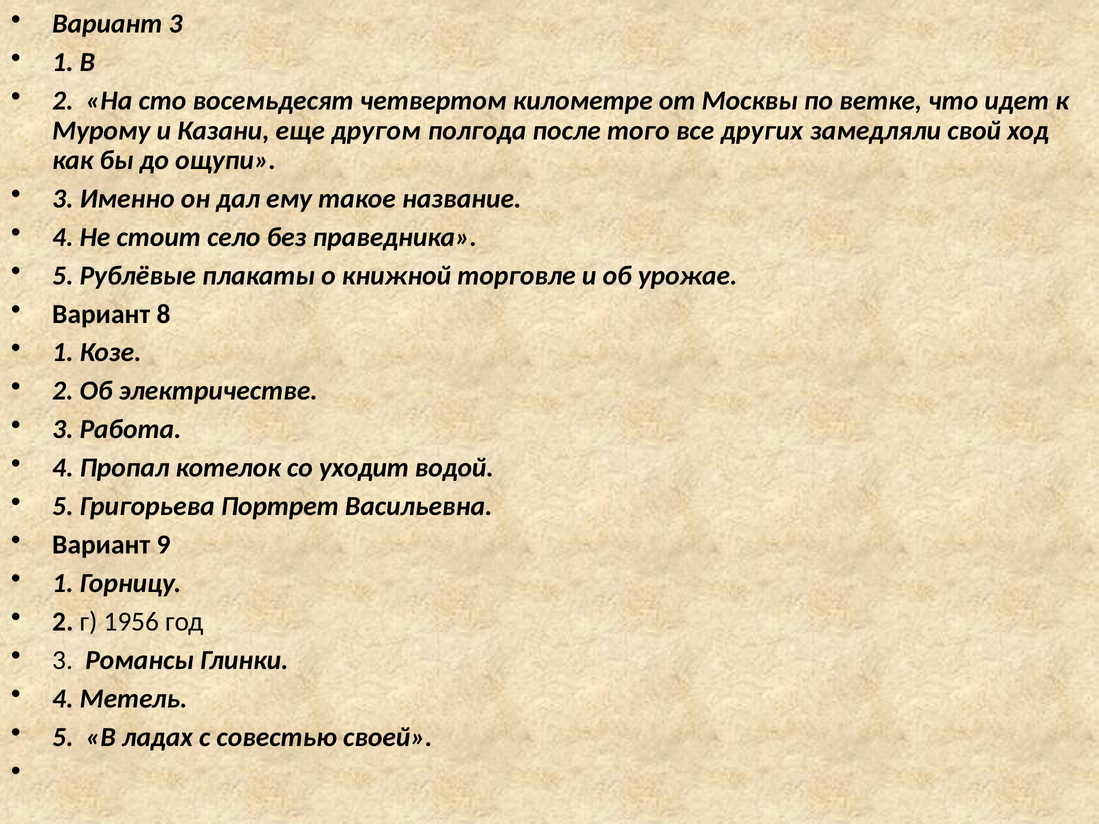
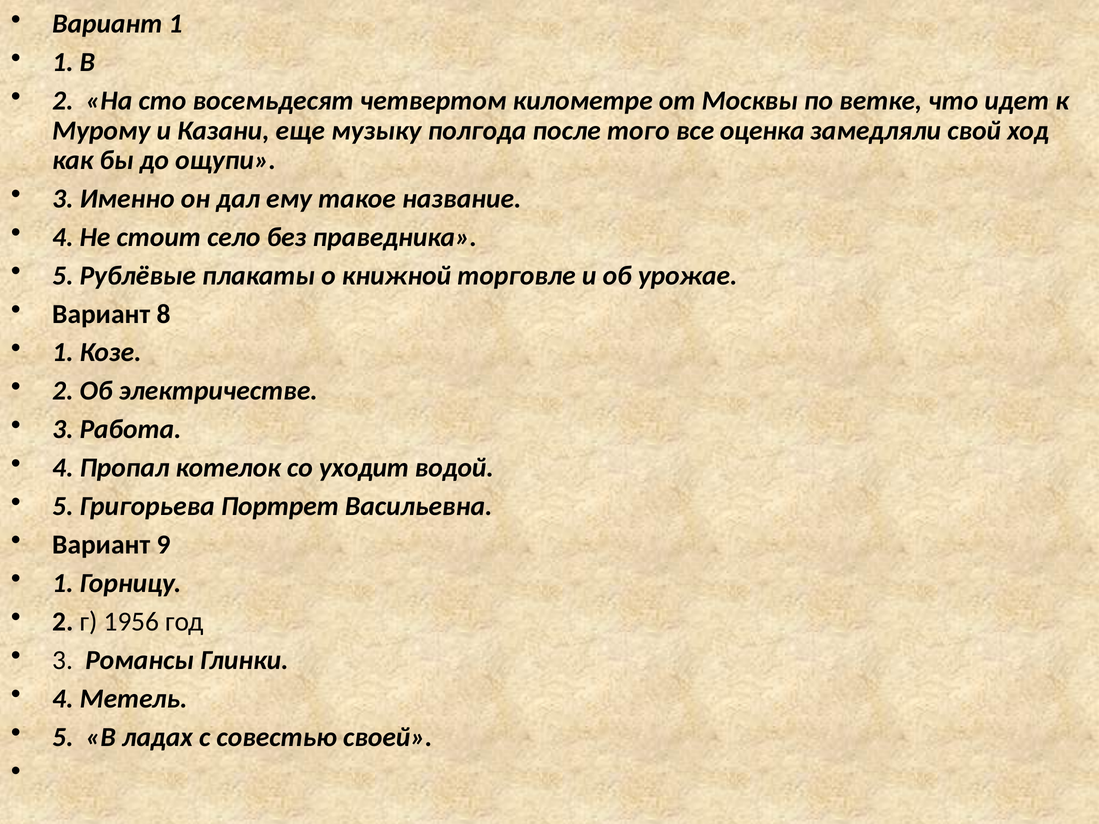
Вариант 3: 3 -> 1
другом: другом -> музыку
других: других -> оценка
